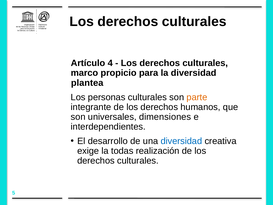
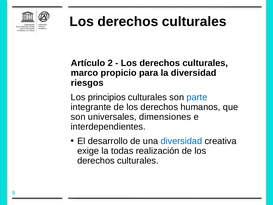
4: 4 -> 2
plantea: plantea -> riesgos
personas: personas -> principios
parte colour: orange -> blue
